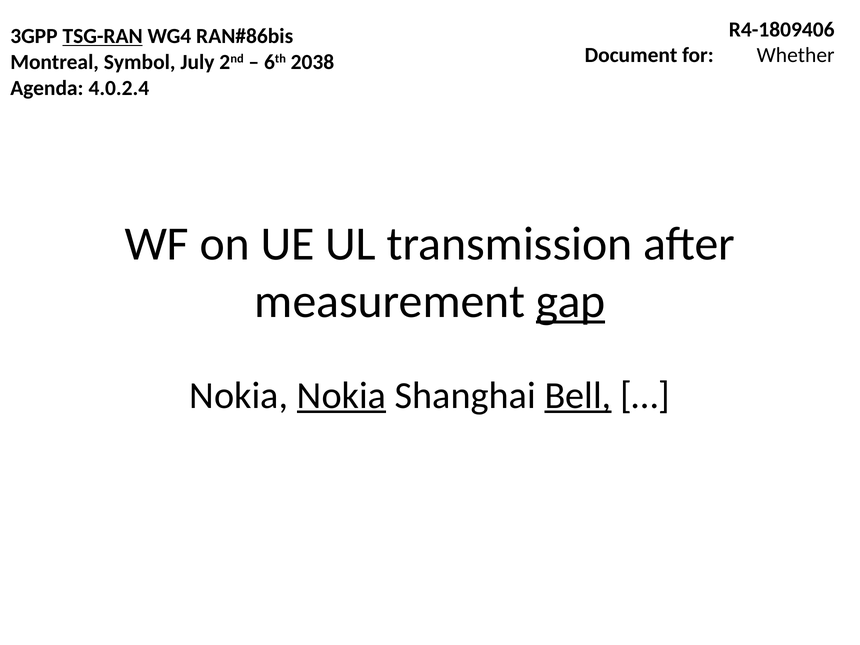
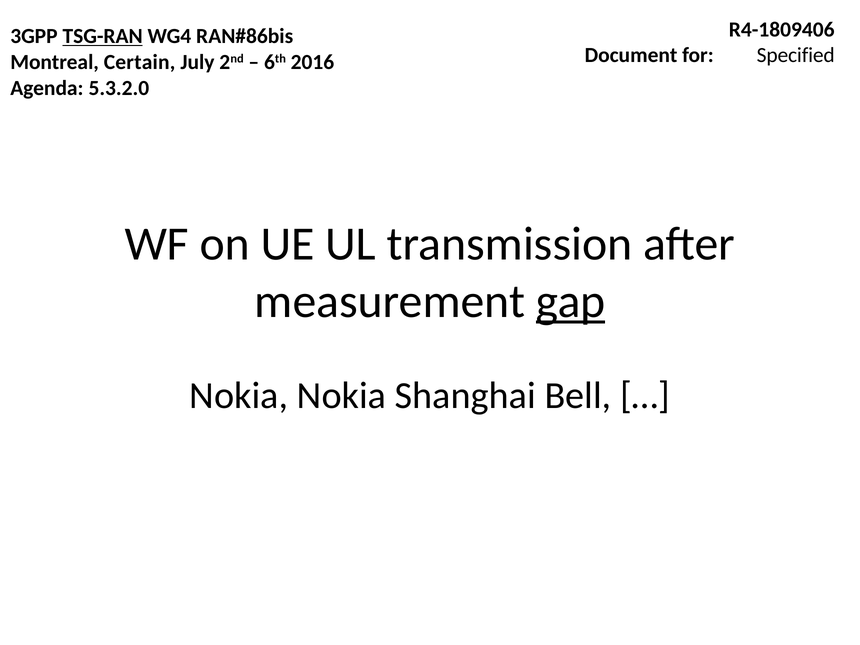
Whether: Whether -> Specified
Symbol: Symbol -> Certain
2038: 2038 -> 2016
4.0.2.4: 4.0.2.4 -> 5.3.2.0
Nokia at (342, 395) underline: present -> none
Bell underline: present -> none
